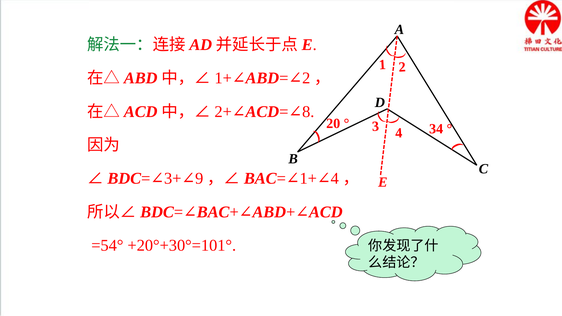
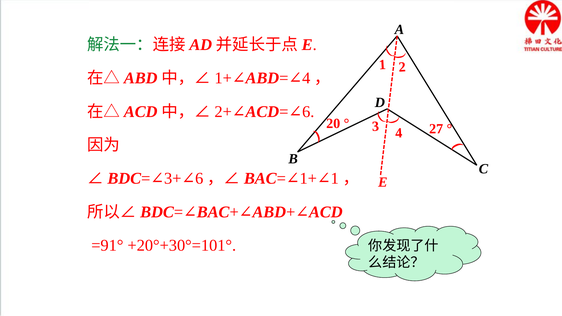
2 at (306, 78): 2 -> 4
8 at (308, 112): 8 -> 6
34: 34 -> 27
4 at (335, 179): 4 -> 1
9 at (199, 179): 9 -> 6
=54°: =54° -> =91°
